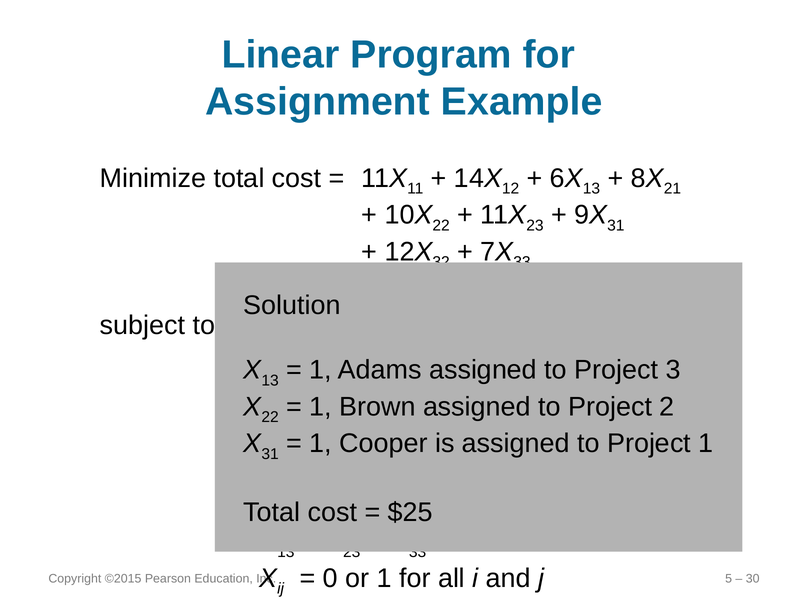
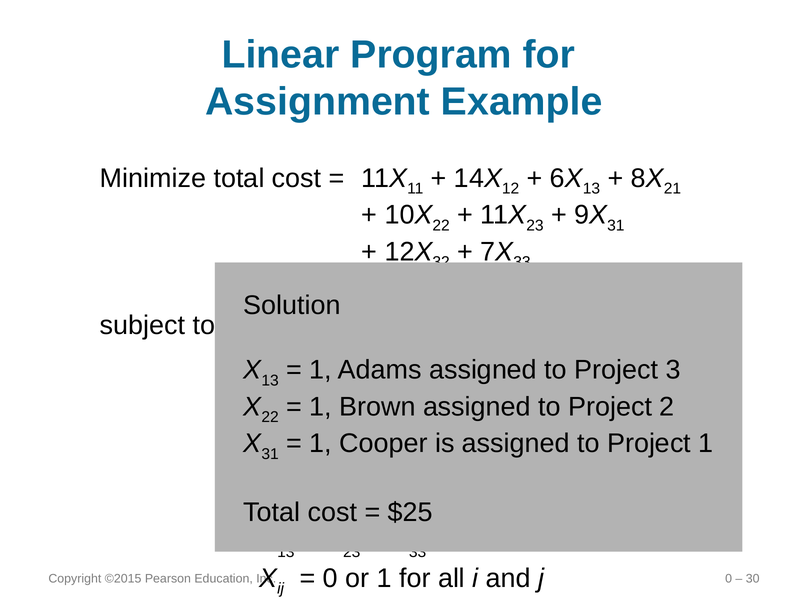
5 at (729, 579): 5 -> 0
